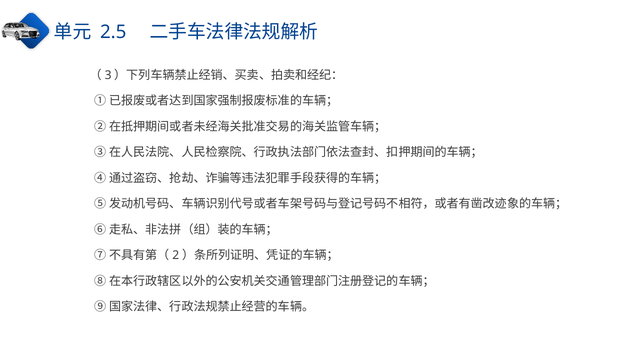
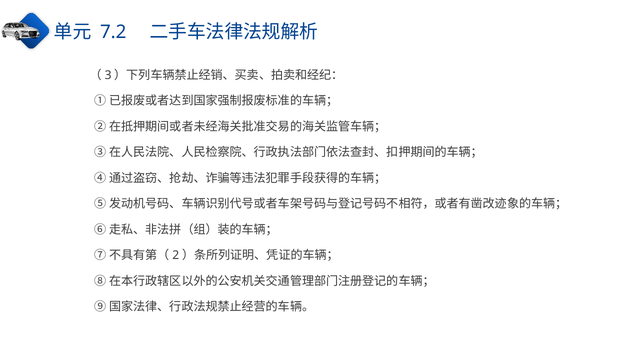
2.5: 2.5 -> 7.2
